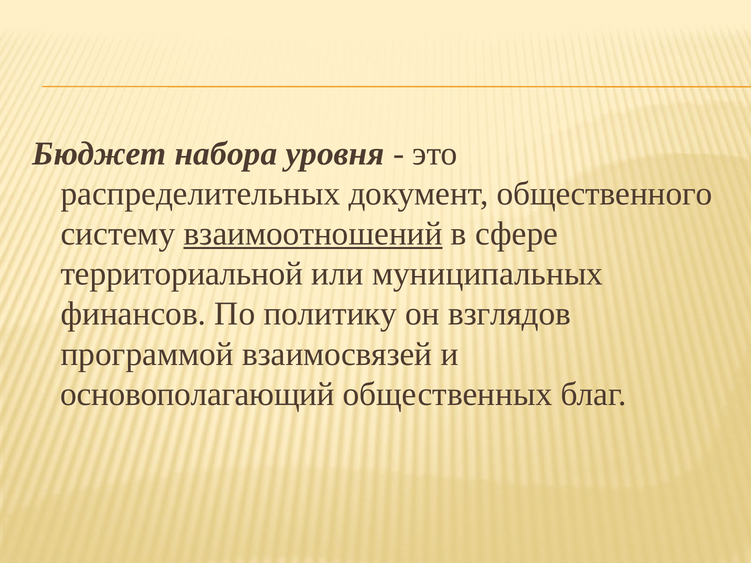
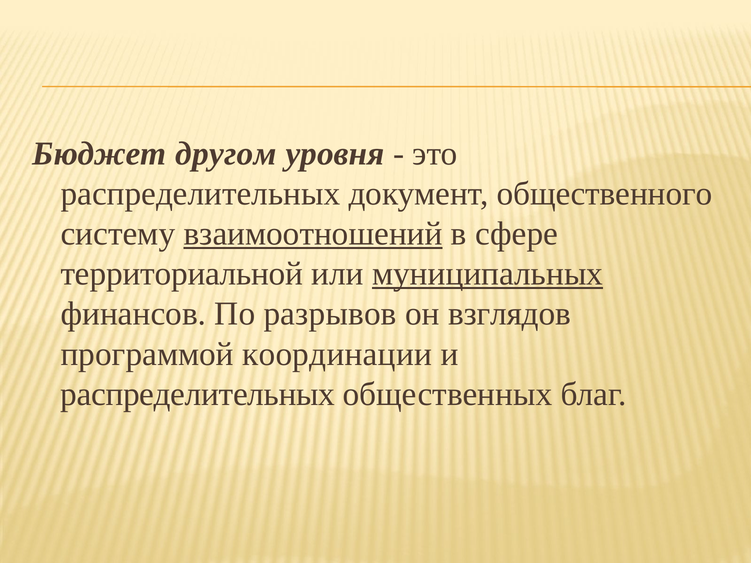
набора: набора -> другом
муниципальных underline: none -> present
политику: политику -> разрывов
взаимосвязей: взаимосвязей -> координации
основополагающий at (198, 394): основополагающий -> распределительных
